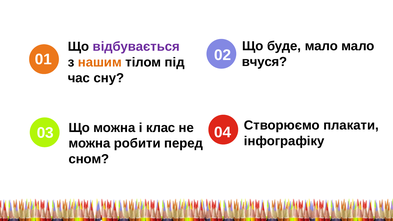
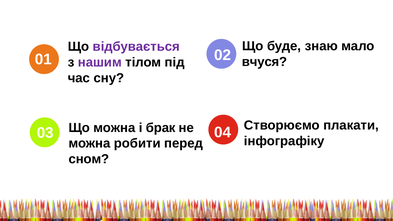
буде мало: мало -> знаю
нашим colour: orange -> purple
клас: клас -> брак
